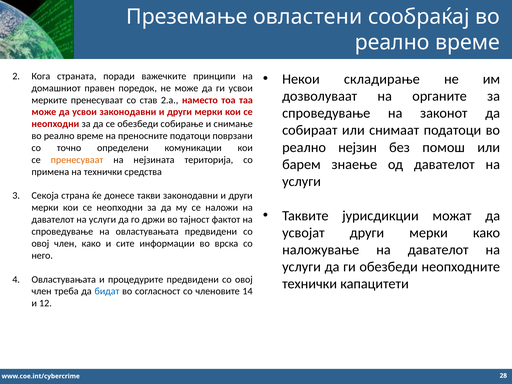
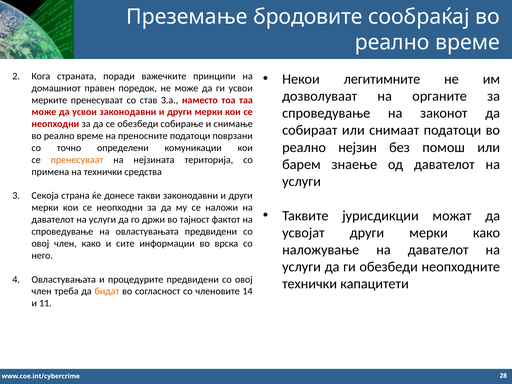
овластени: овластени -> бродовите
складирање: складирање -> легитимните
2.а: 2.а -> 3.а
бидат colour: blue -> orange
12: 12 -> 11
